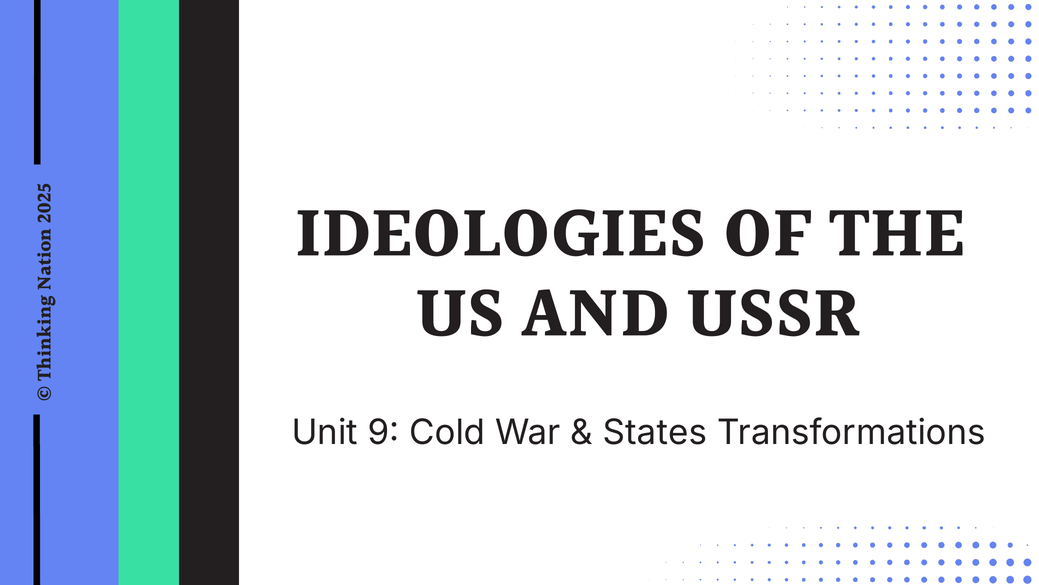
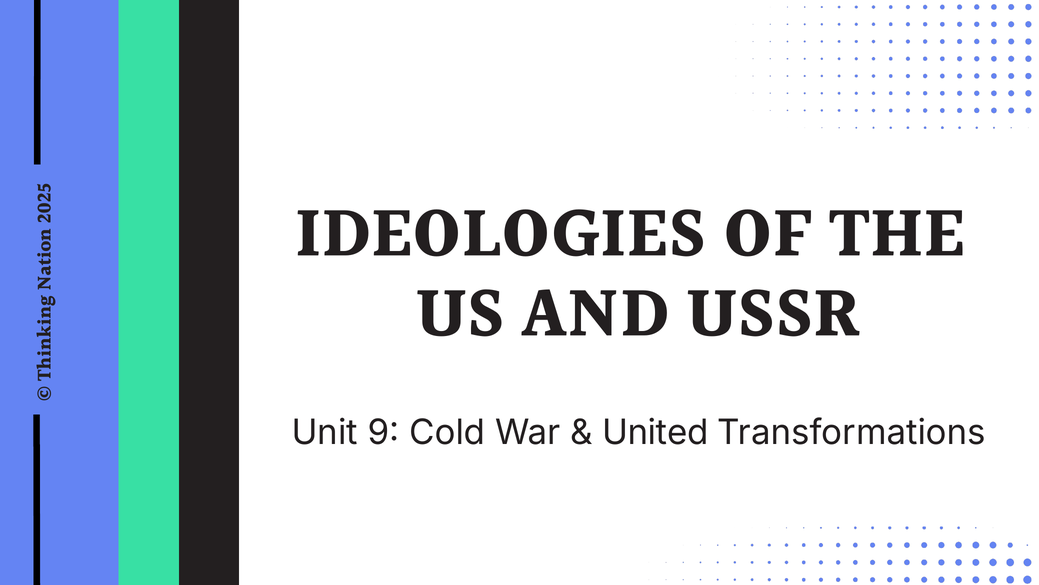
States: States -> United
